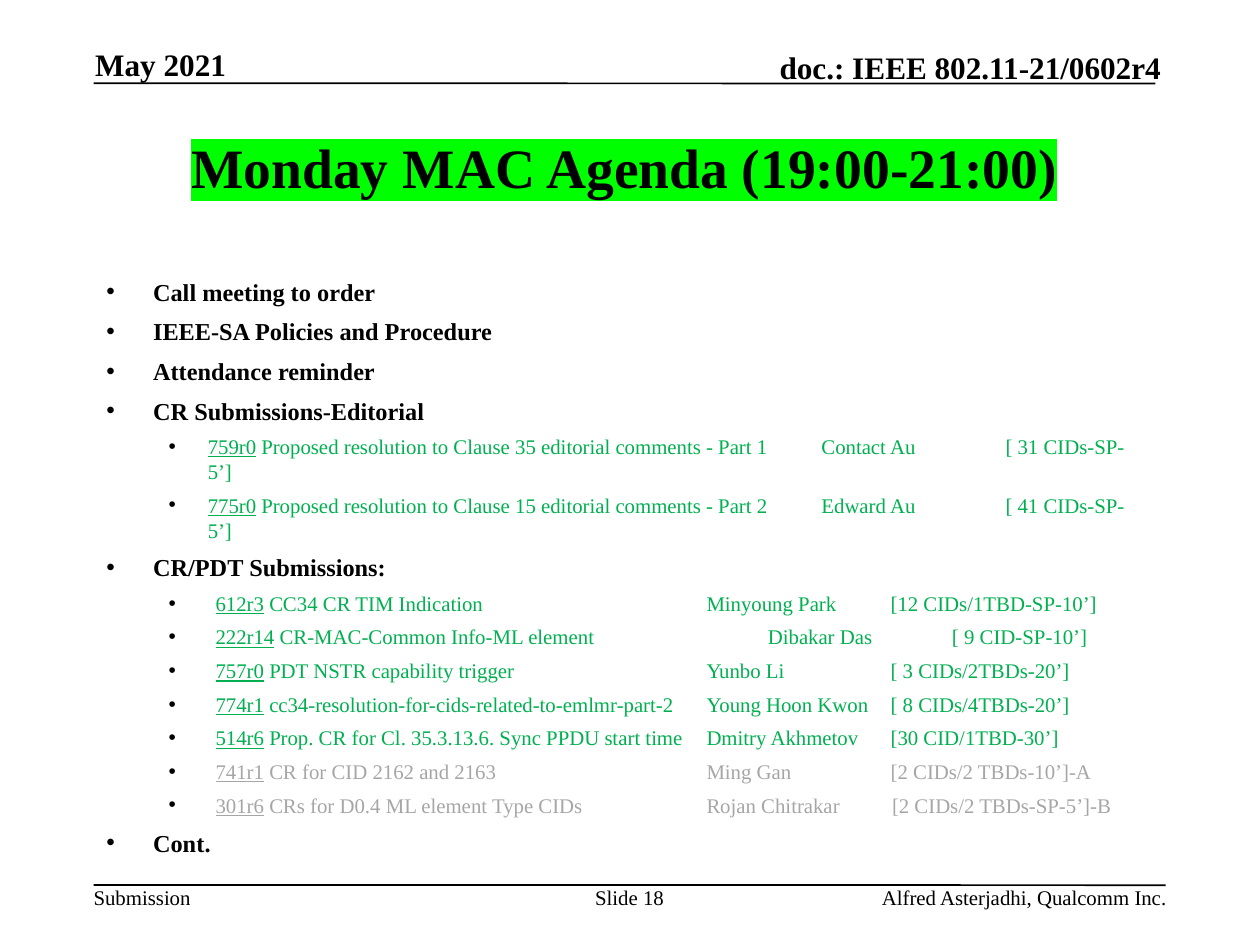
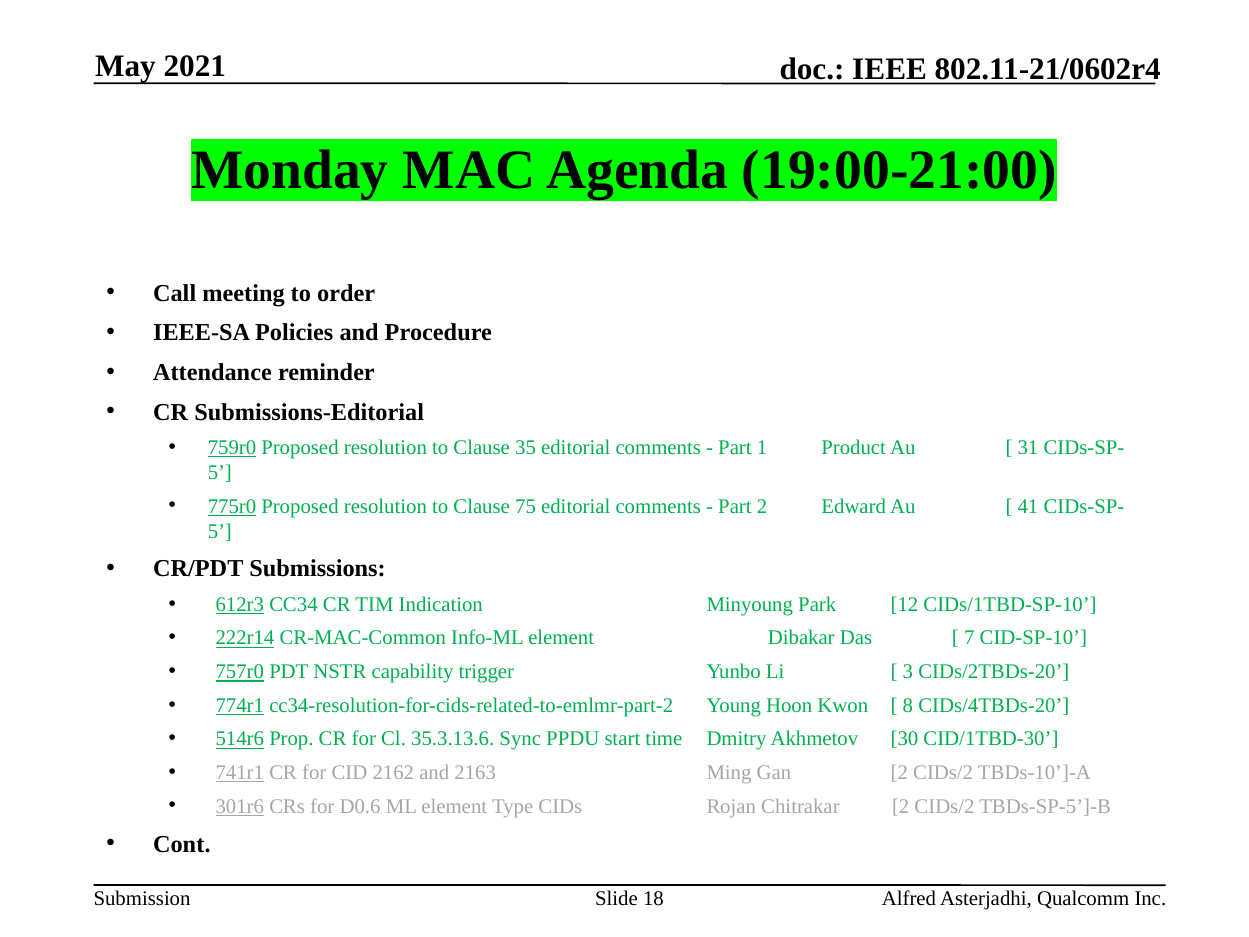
Contact: Contact -> Product
15: 15 -> 75
9: 9 -> 7
D0.4: D0.4 -> D0.6
